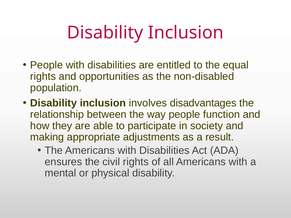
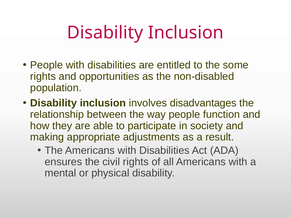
equal: equal -> some
